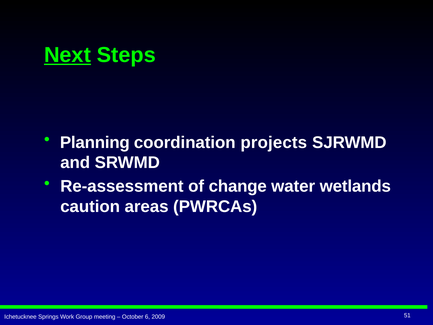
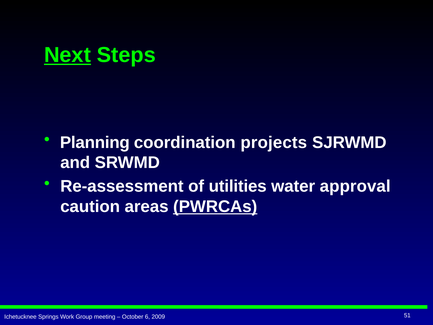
change: change -> utilities
wetlands: wetlands -> approval
PWRCAs underline: none -> present
